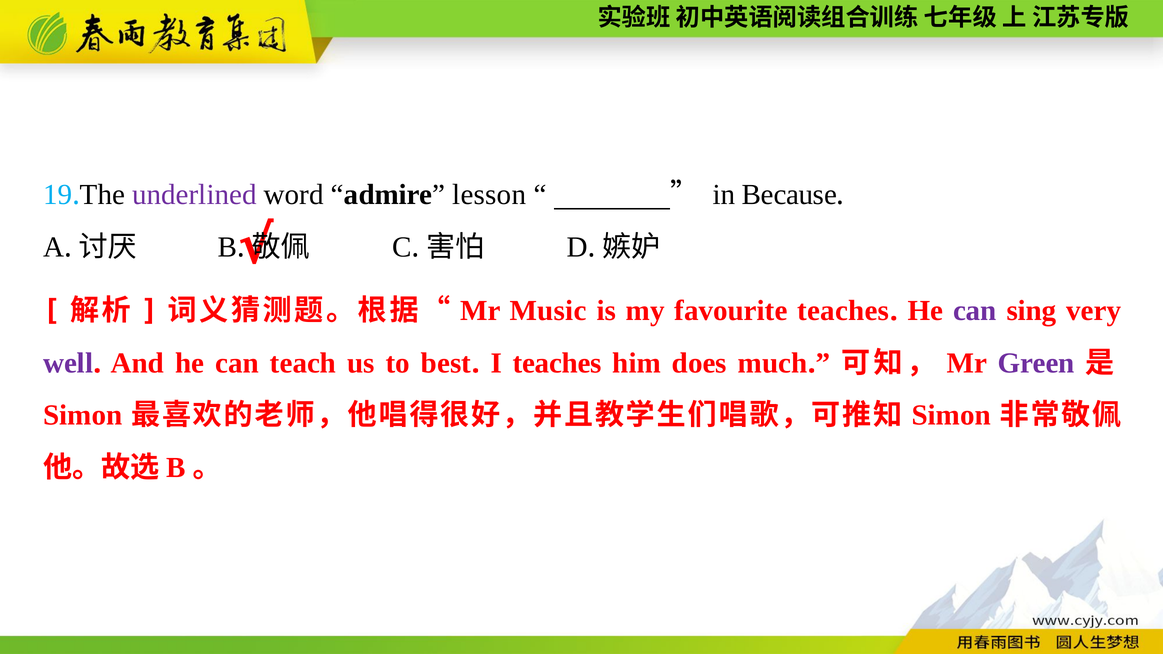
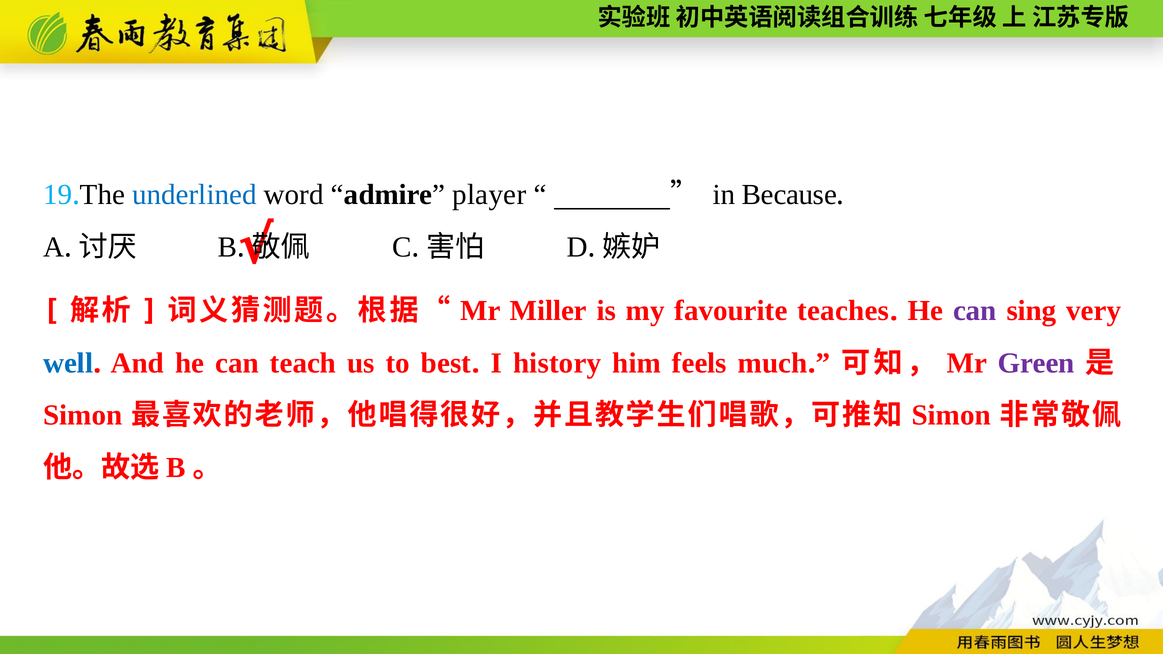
underlined colour: purple -> blue
lesson: lesson -> player
Music: Music -> Miller
well colour: purple -> blue
I teaches: teaches -> history
does: does -> feels
